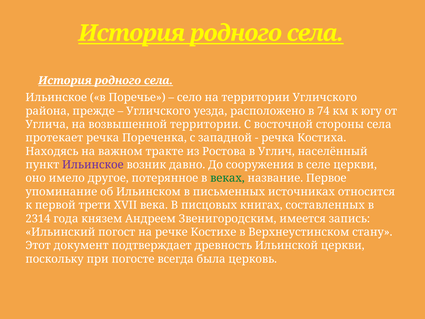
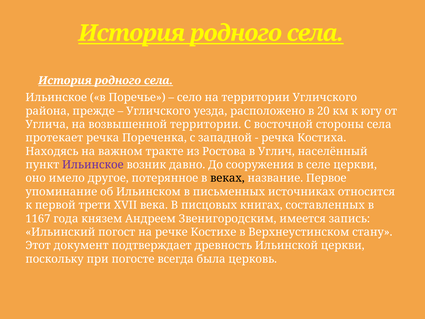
74: 74 -> 20
веках colour: green -> black
2314: 2314 -> 1167
